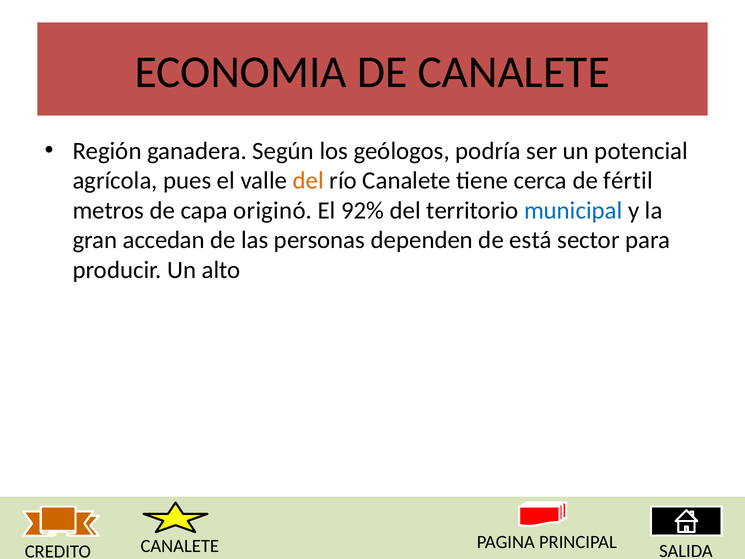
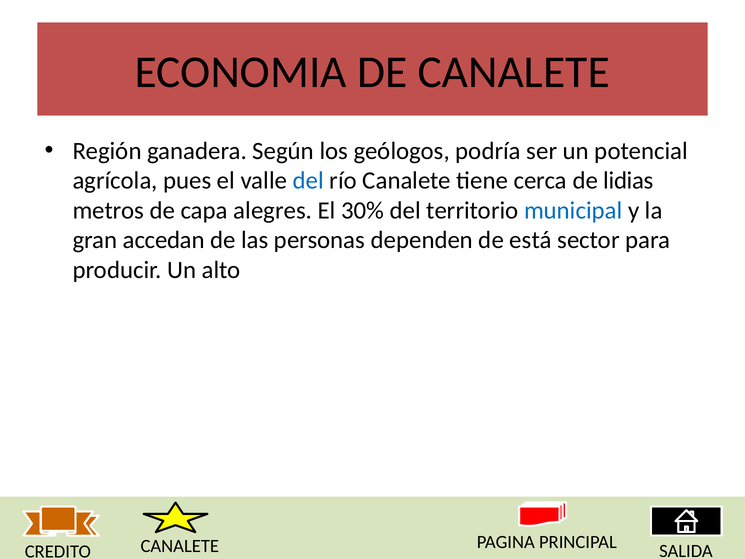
del at (308, 181) colour: orange -> blue
fértil: fértil -> lidias
originó: originó -> alegres
92%: 92% -> 30%
